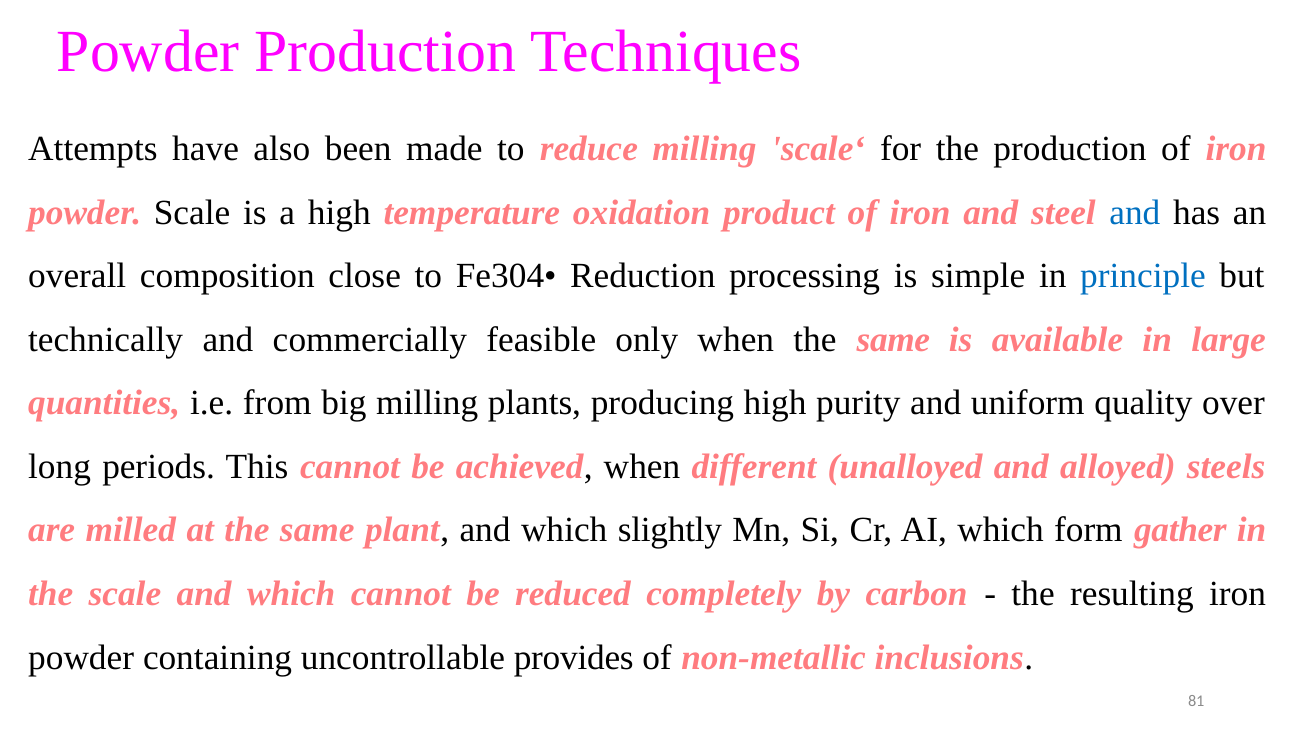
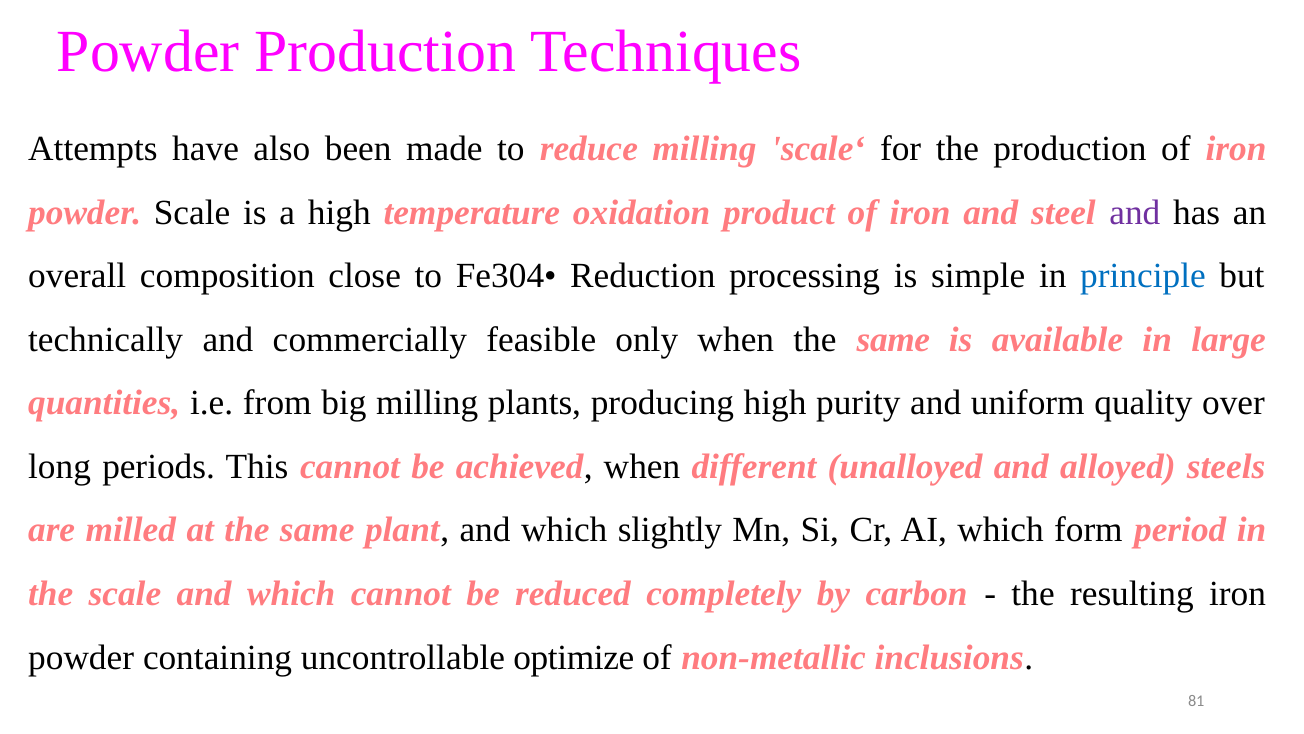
and at (1135, 212) colour: blue -> purple
gather: gather -> period
provides: provides -> optimize
